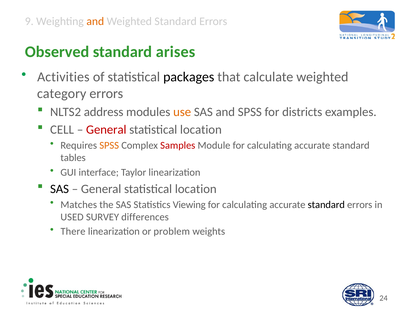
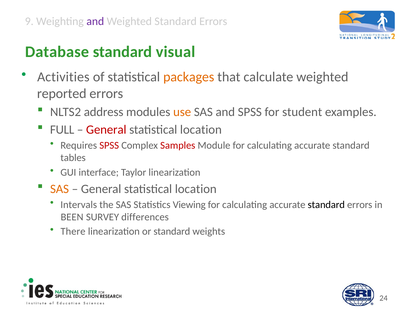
and at (95, 22) colour: orange -> purple
Observed: Observed -> Database
arises: arises -> visual
packages colour: black -> orange
category: category -> reported
districts: districts -> student
CELL: CELL -> FULL
SPSS at (109, 146) colour: orange -> red
SAS at (60, 189) colour: black -> orange
Matches: Matches -> Intervals
USED: USED -> BEEN
or problem: problem -> standard
